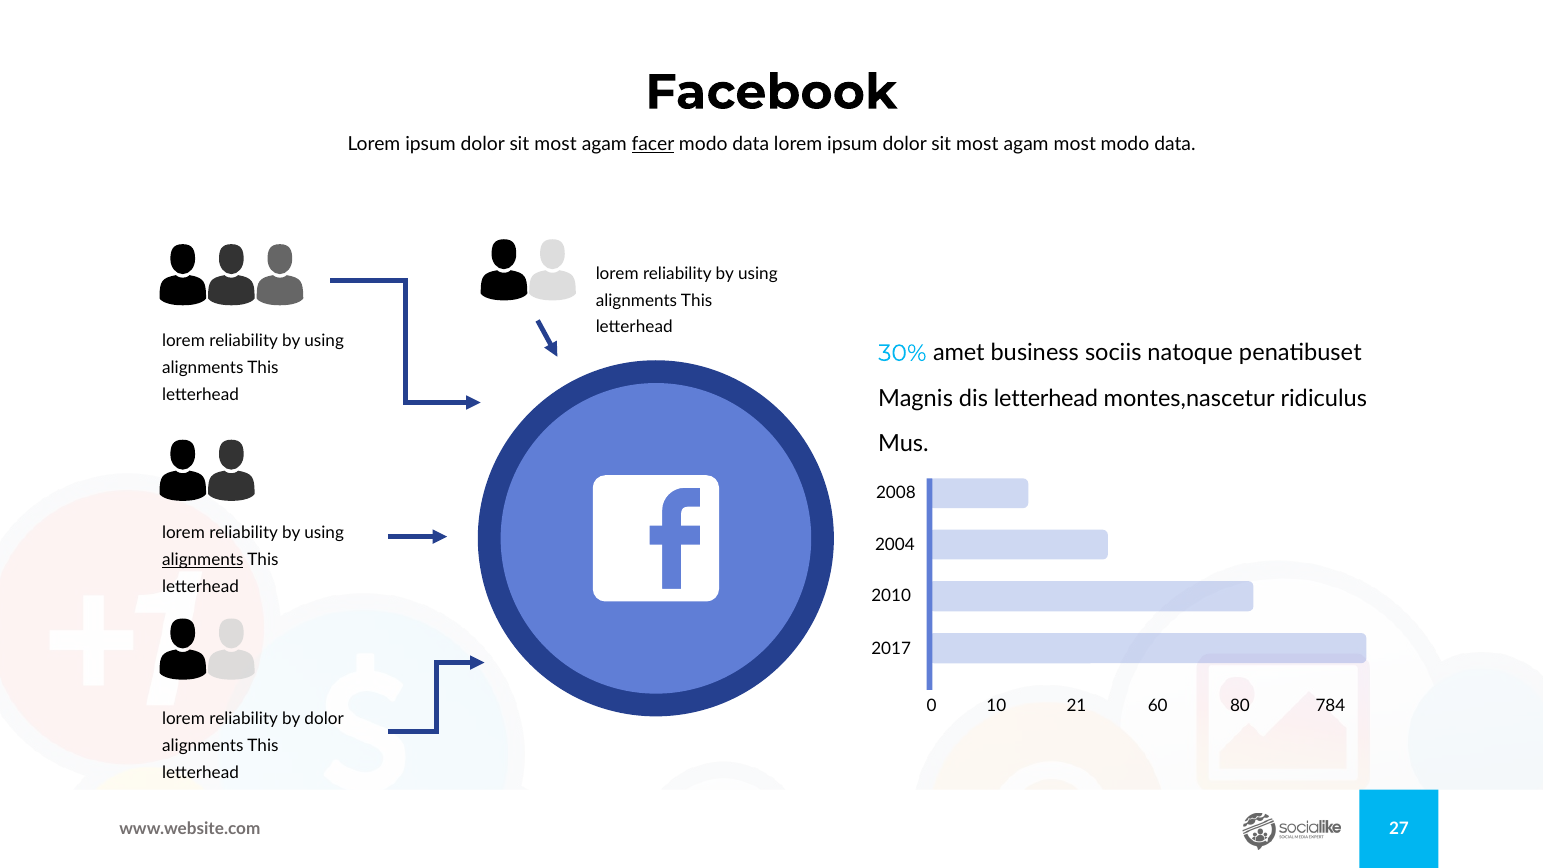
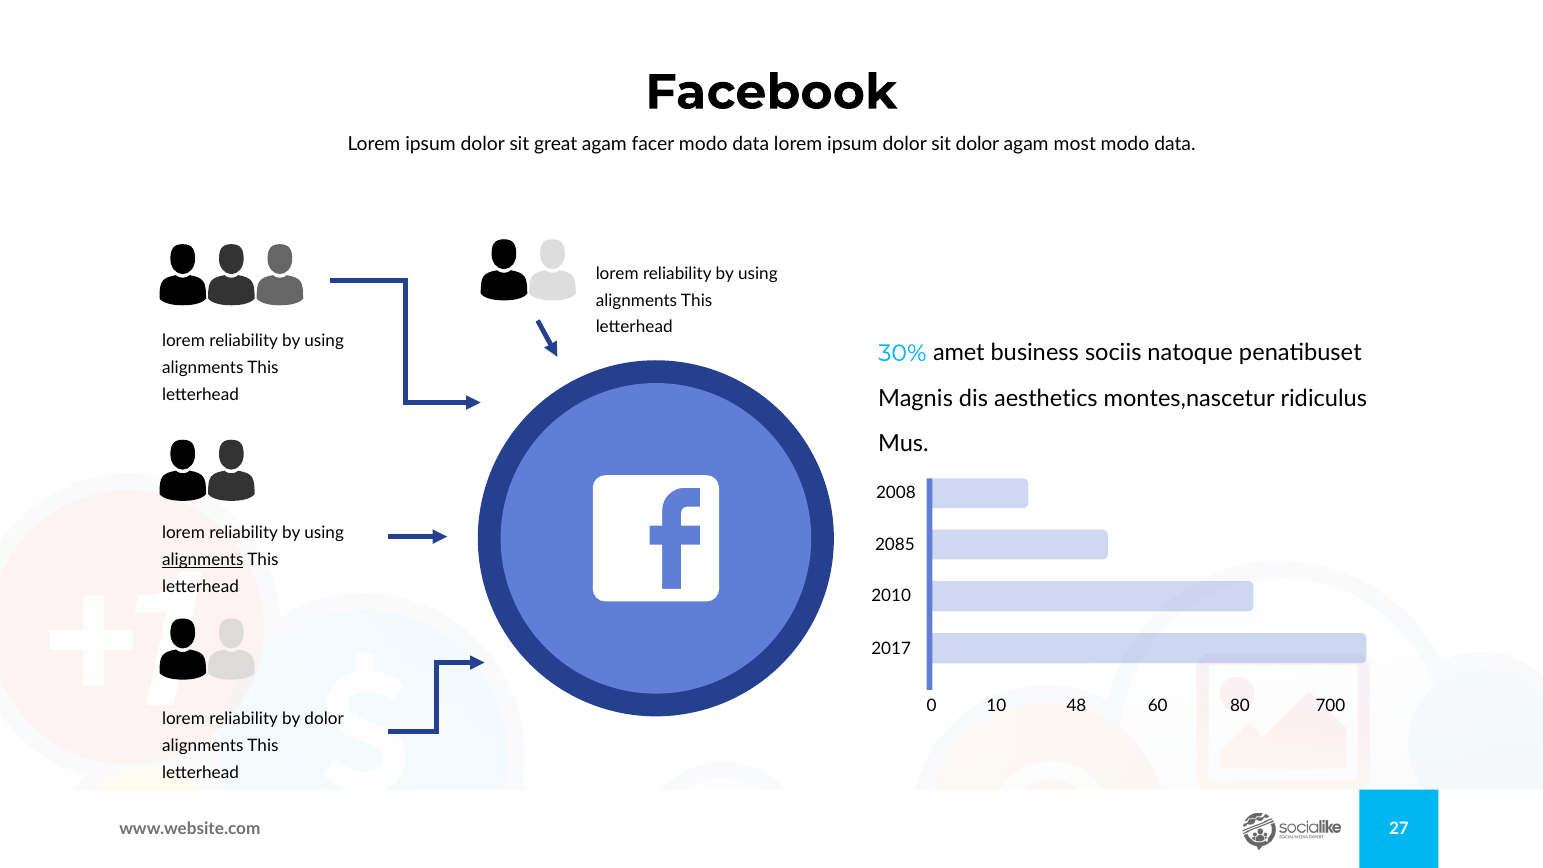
most at (556, 144): most -> great
facer underline: present -> none
most at (977, 144): most -> dolor
dis letterhead: letterhead -> aesthetics
2004: 2004 -> 2085
21: 21 -> 48
784: 784 -> 700
